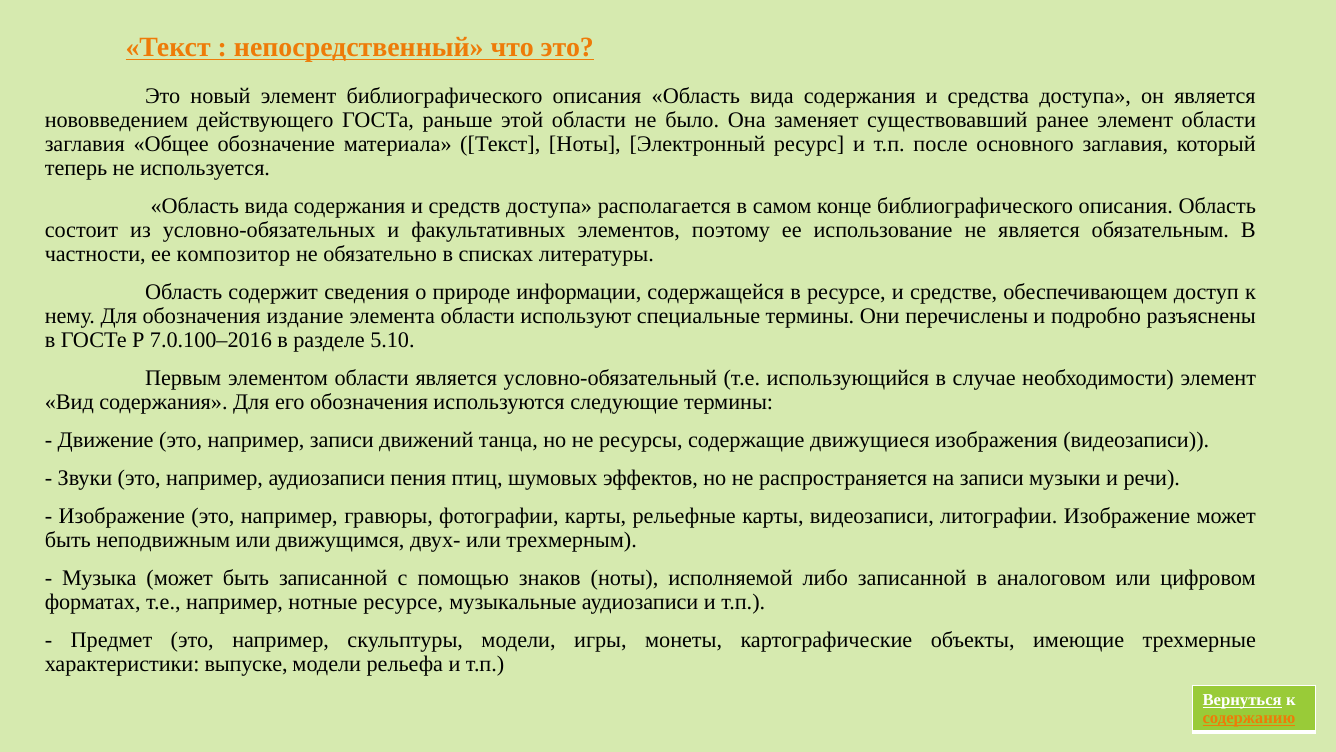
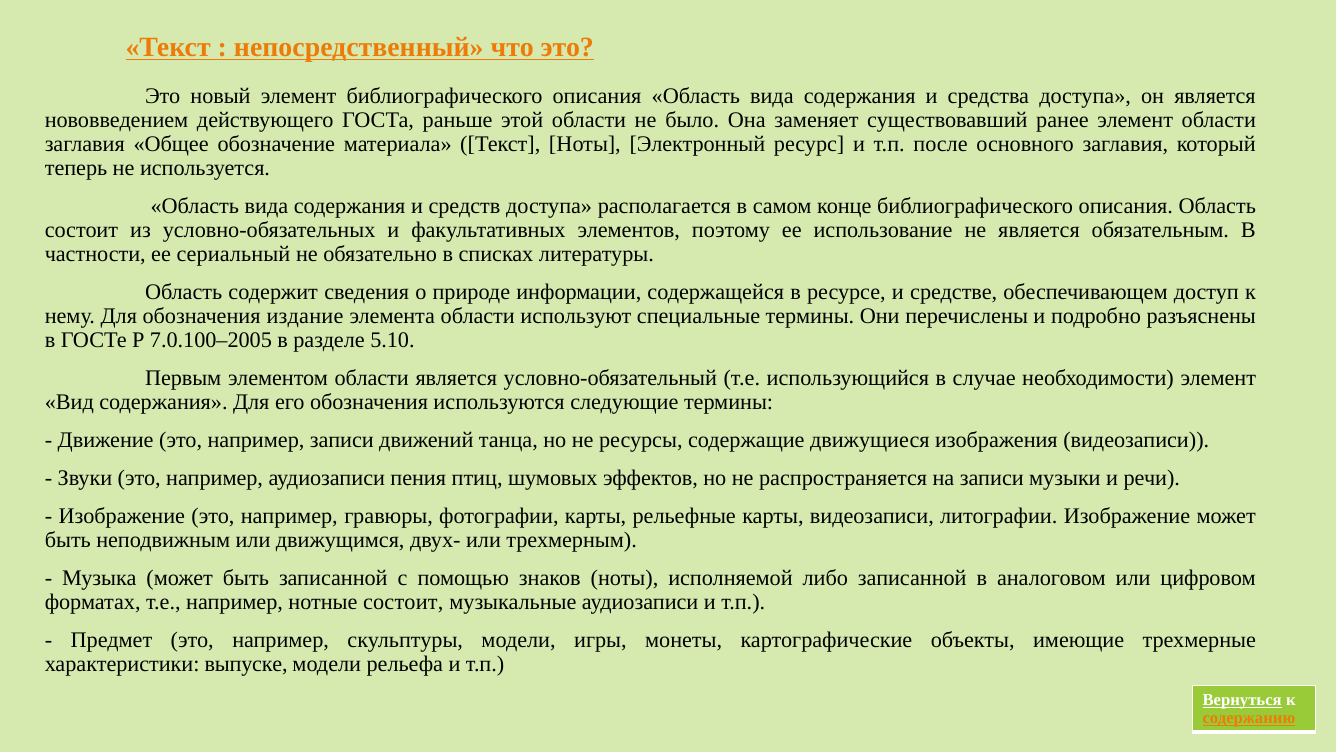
композитор: композитор -> сериальный
7.0.100–2016: 7.0.100–2016 -> 7.0.100–2005
нотные ресурсе: ресурсе -> состоит
